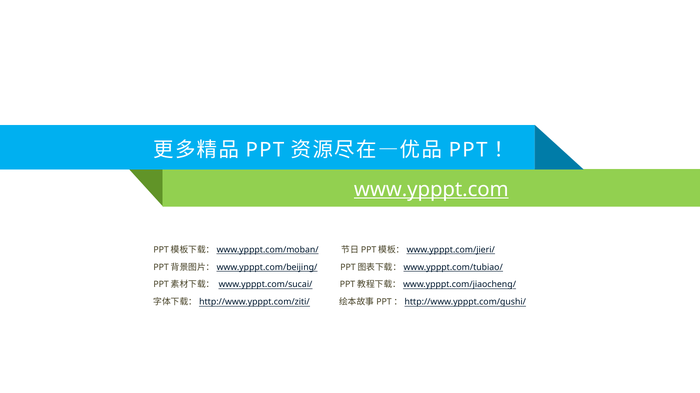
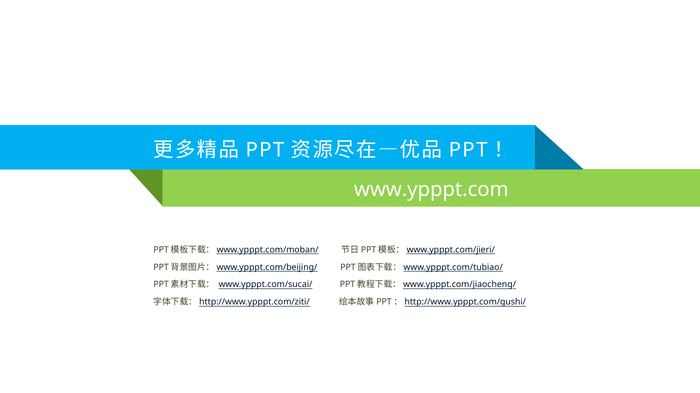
www.ypppt.com underline: present -> none
